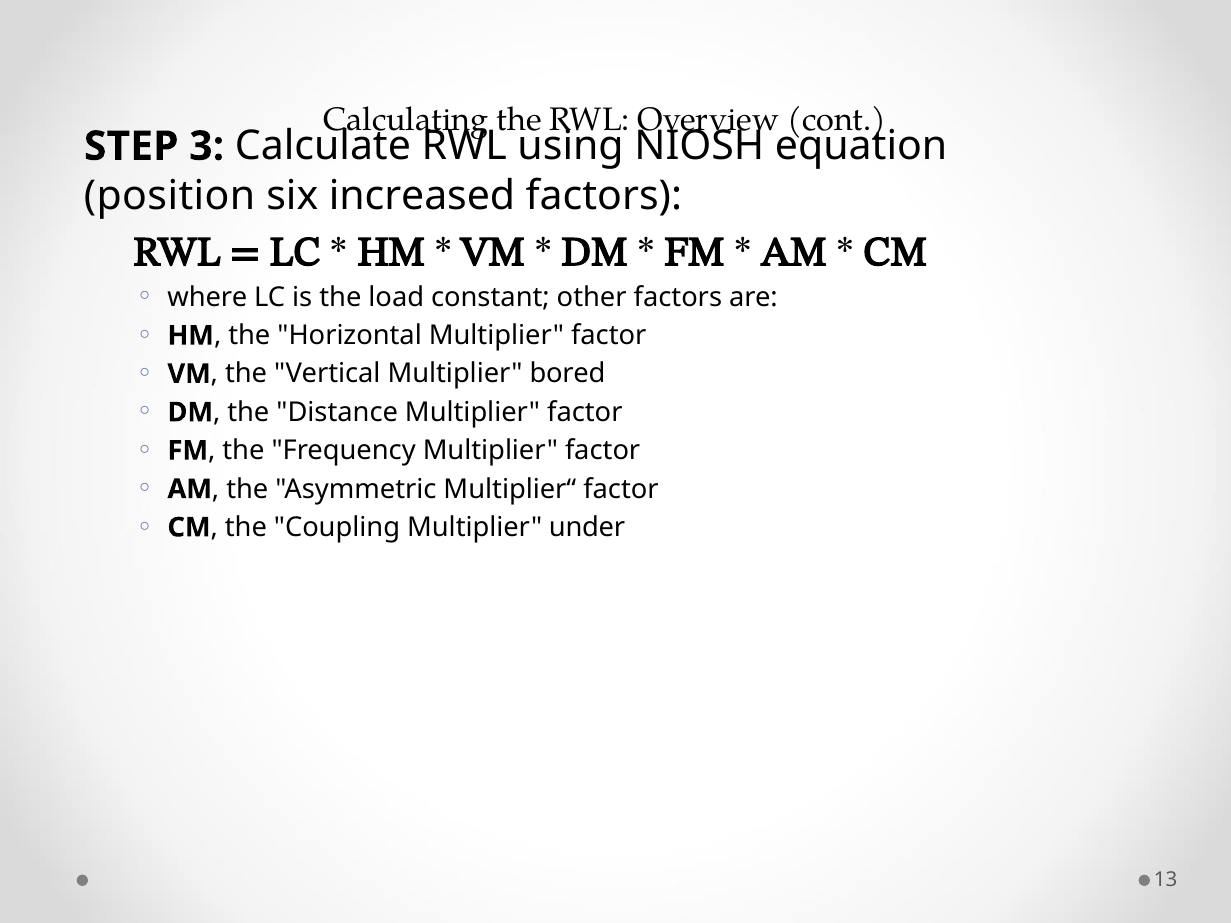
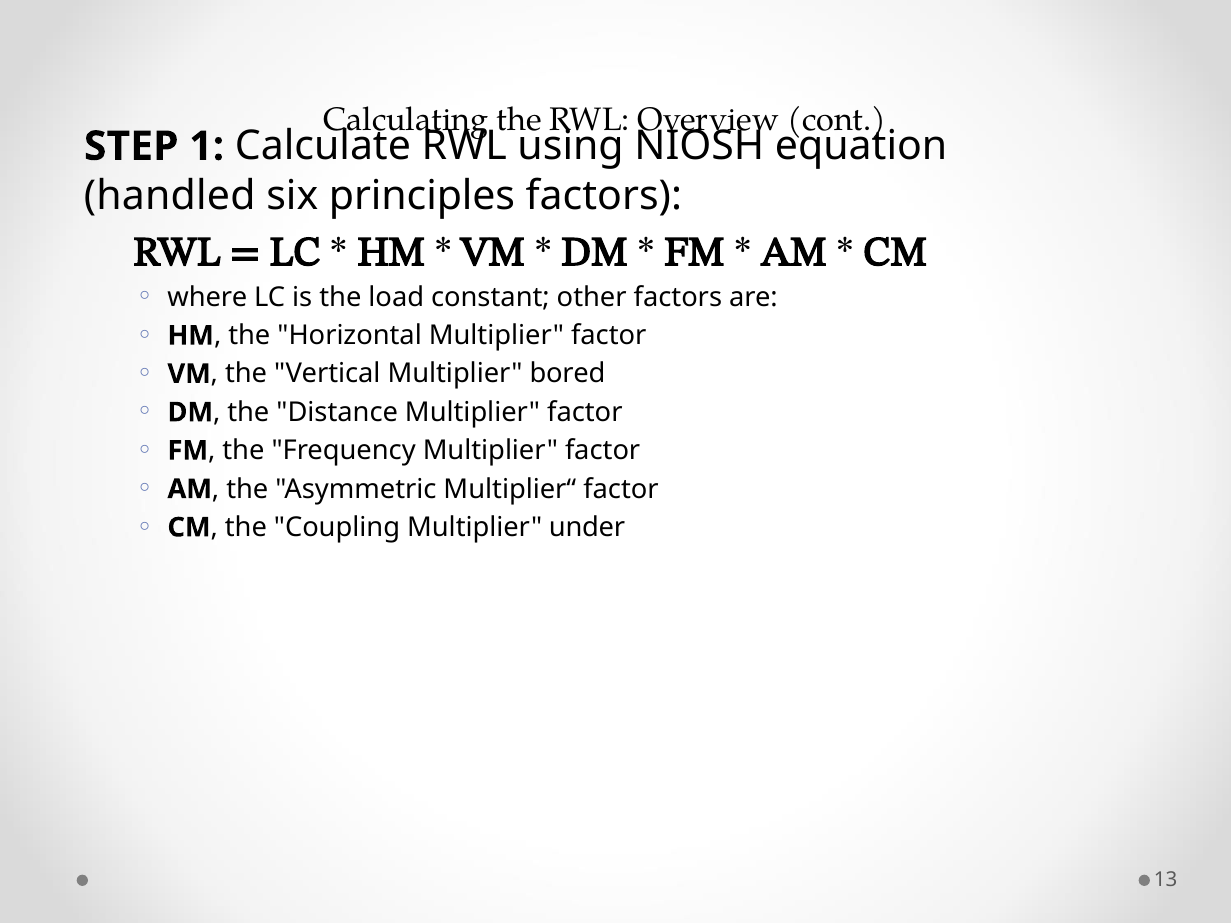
3: 3 -> 1
position: position -> handled
increased: increased -> principles
